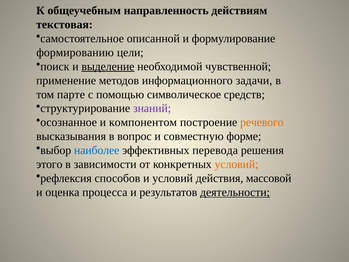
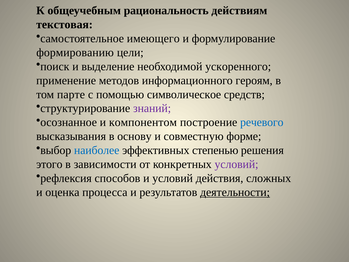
направленность: направленность -> рациональность
описанной: описанной -> имеющего
выделение underline: present -> none
чувственной: чувственной -> ускоренного
задачи: задачи -> героям
речевого colour: orange -> blue
вопрос: вопрос -> основу
перевода: перевода -> степенью
условий at (236, 164) colour: orange -> purple
массовой: массовой -> сложных
